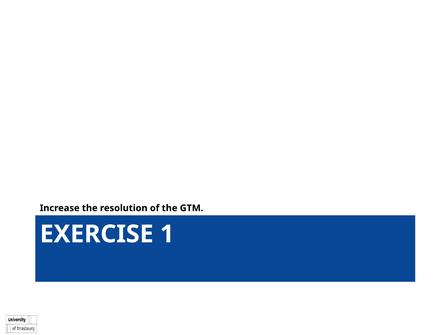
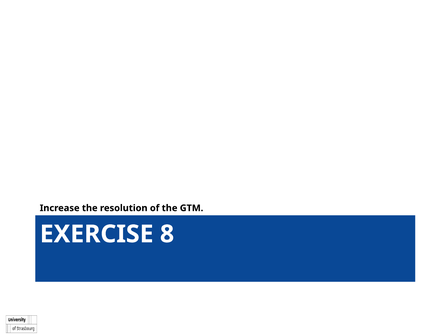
1: 1 -> 8
